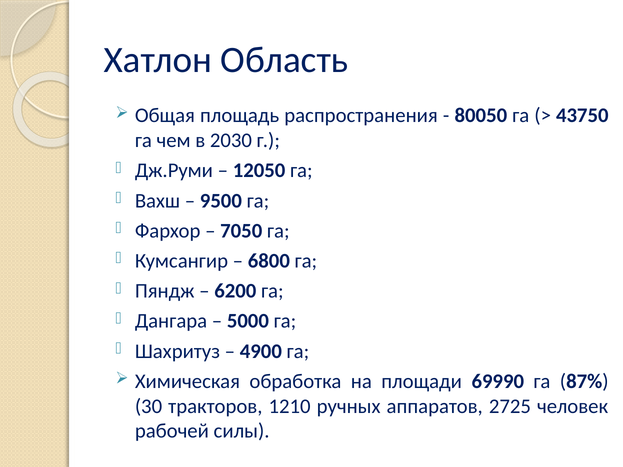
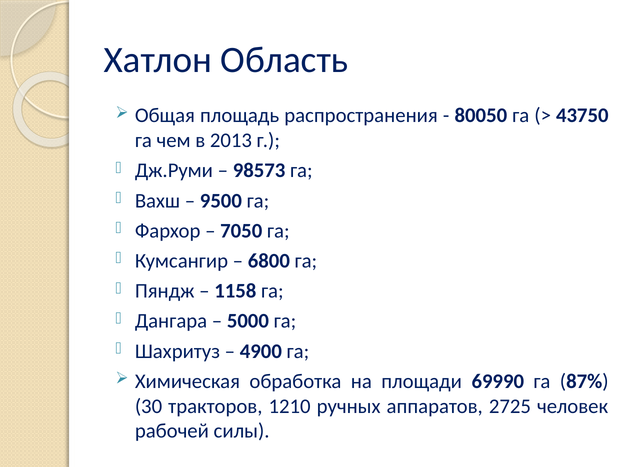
2030: 2030 -> 2013
12050: 12050 -> 98573
6200: 6200 -> 1158
